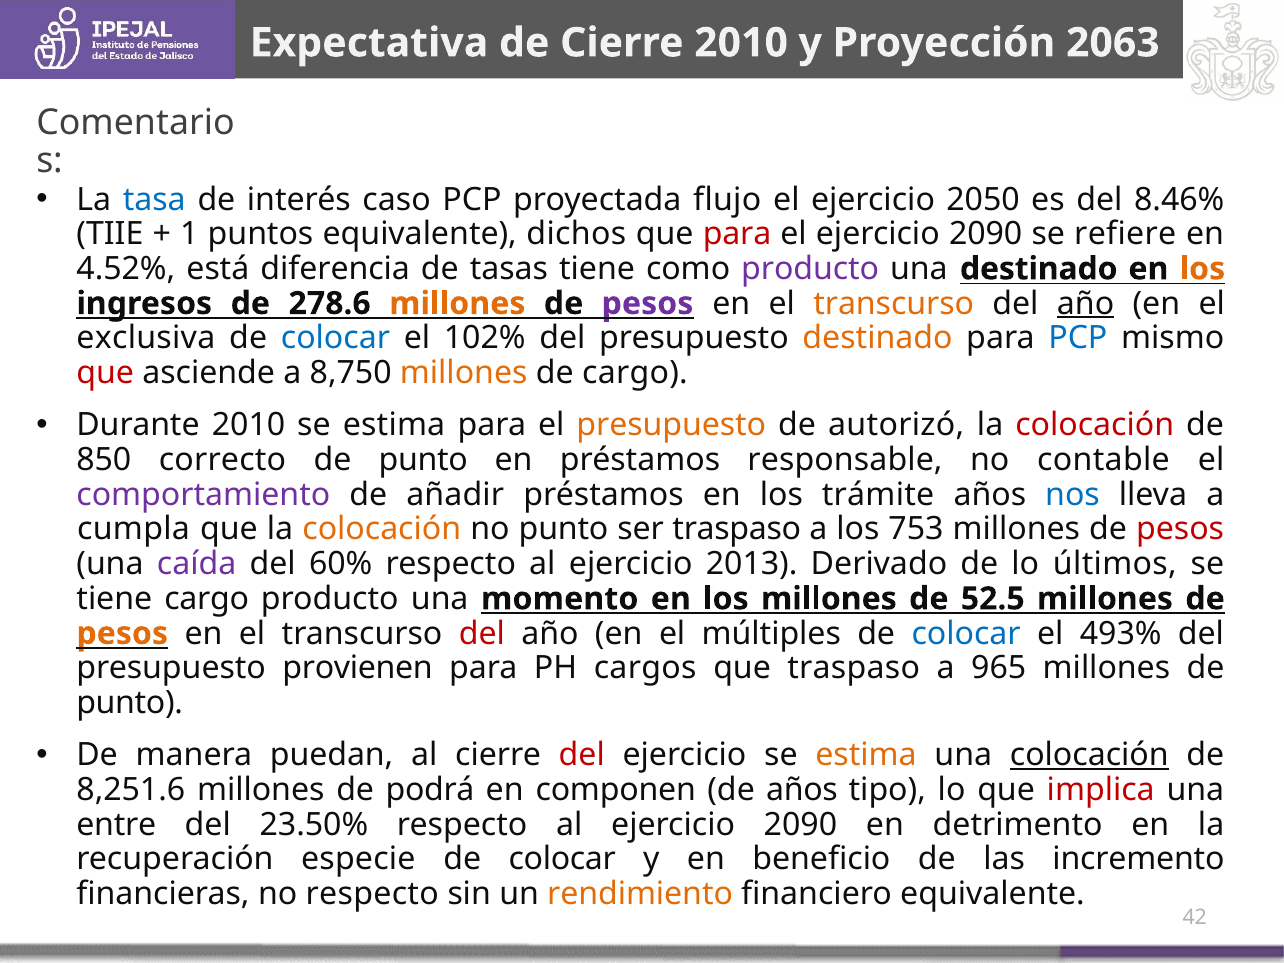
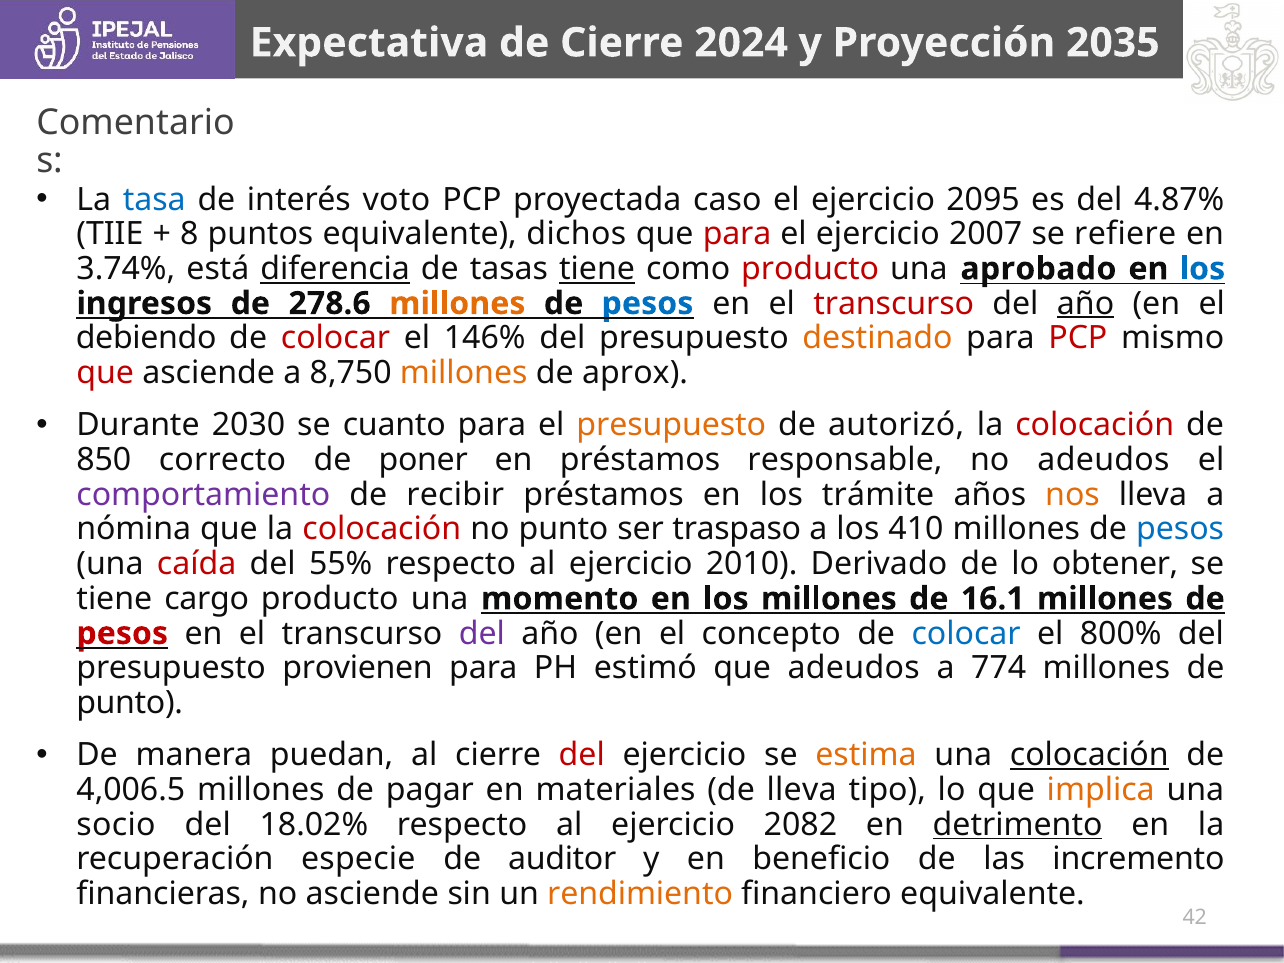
Cierre 2010: 2010 -> 2024
2063: 2063 -> 2035
caso: caso -> voto
flujo: flujo -> caso
2050: 2050 -> 2095
8.46%: 8.46% -> 4.87%
1: 1 -> 8
el ejercicio 2090: 2090 -> 2007
4.52%: 4.52% -> 3.74%
diferencia underline: none -> present
tiene at (597, 269) underline: none -> present
producto at (810, 269) colour: purple -> red
una destinado: destinado -> aprobado
los at (1202, 269) colour: orange -> blue
pesos at (647, 303) colour: purple -> blue
transcurso at (894, 303) colour: orange -> red
exclusiva: exclusiva -> debiendo
colocar at (335, 338) colour: blue -> red
102%: 102% -> 146%
PCP at (1078, 338) colour: blue -> red
de cargo: cargo -> aprox
Durante 2010: 2010 -> 2030
estima at (394, 425): estima -> cuanto
punto at (423, 460): punto -> poner
no contable: contable -> adeudos
añadir: añadir -> recibir
nos colour: blue -> orange
cumpla: cumpla -> nómina
colocación at (382, 529) colour: orange -> red
753: 753 -> 410
pesos at (1180, 529) colour: red -> blue
caída colour: purple -> red
60%: 60% -> 55%
2013: 2013 -> 2010
últimos: últimos -> obtener
52.5: 52.5 -> 16.1
pesos at (122, 633) colour: orange -> red
del at (482, 633) colour: red -> purple
múltiples: múltiples -> concepto
493%: 493% -> 800%
cargos: cargos -> estimó
que traspaso: traspaso -> adeudos
965: 965 -> 774
8,251.6: 8,251.6 -> 4,006.5
podrá: podrá -> pagar
componen: componen -> materiales
de años: años -> lleva
implica colour: red -> orange
entre: entre -> socio
23.50%: 23.50% -> 18.02%
al ejercicio 2090: 2090 -> 2082
detrimento underline: none -> present
colocar at (562, 859): colocar -> auditor
no respecto: respecto -> asciende
